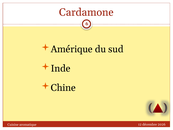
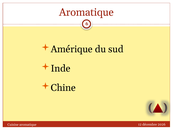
Cardamone at (86, 12): Cardamone -> Aromatique
